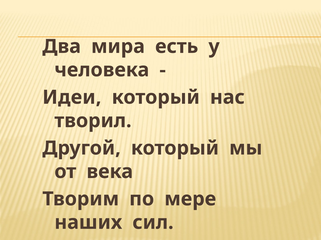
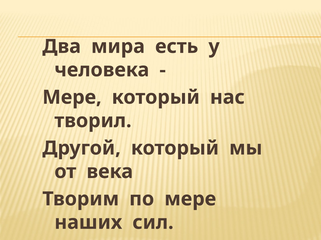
Идеи at (72, 98): Идеи -> Мере
